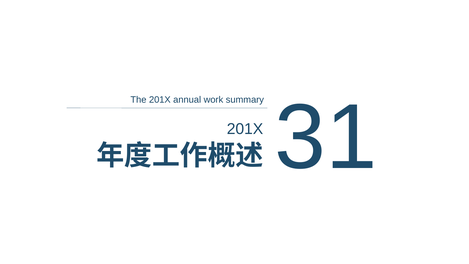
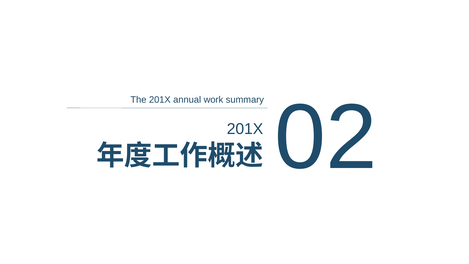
31: 31 -> 02
